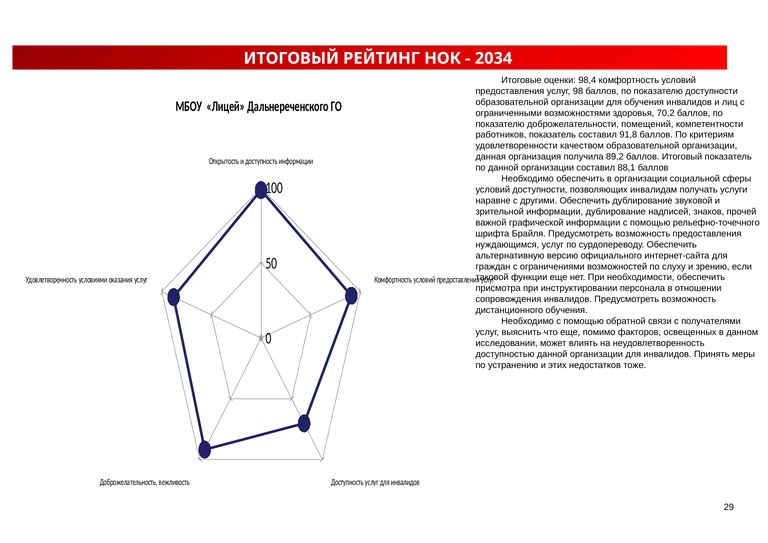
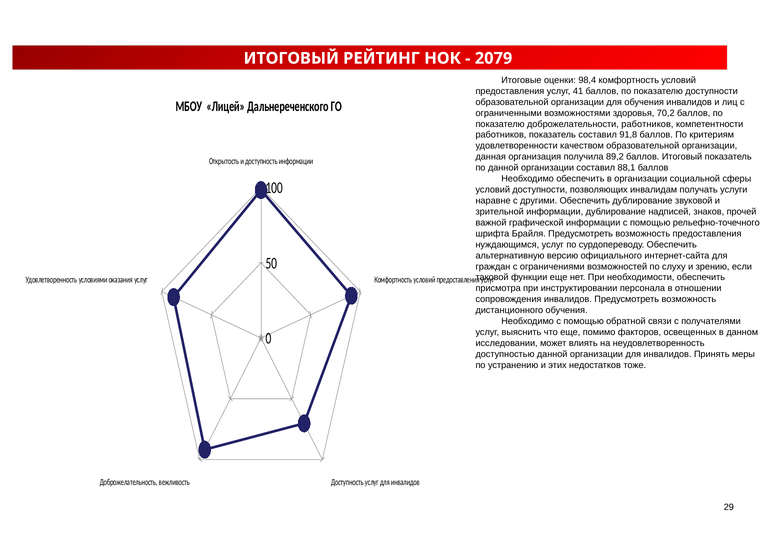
2034: 2034 -> 2079
98: 98 -> 41
доброжелательности помещений: помещений -> работников
